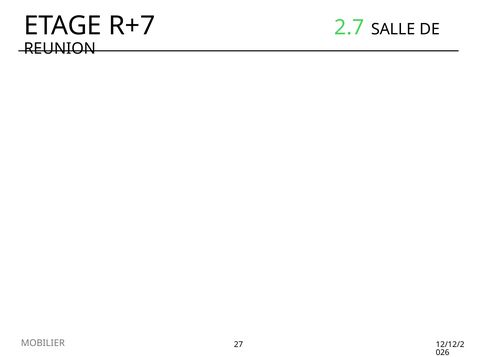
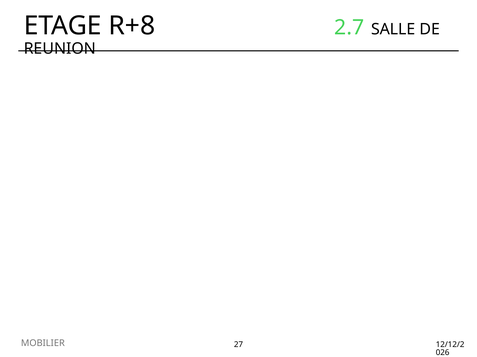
R+7: R+7 -> R+8
